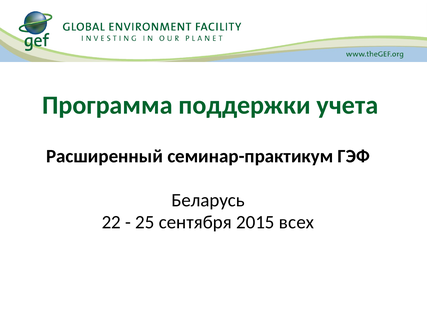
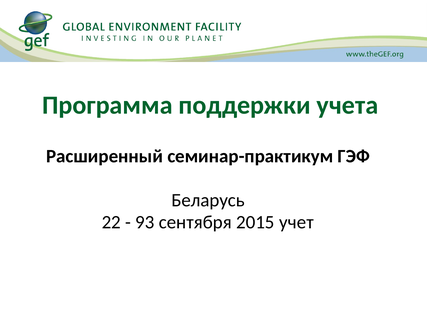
25: 25 -> 93
всех: всех -> учет
